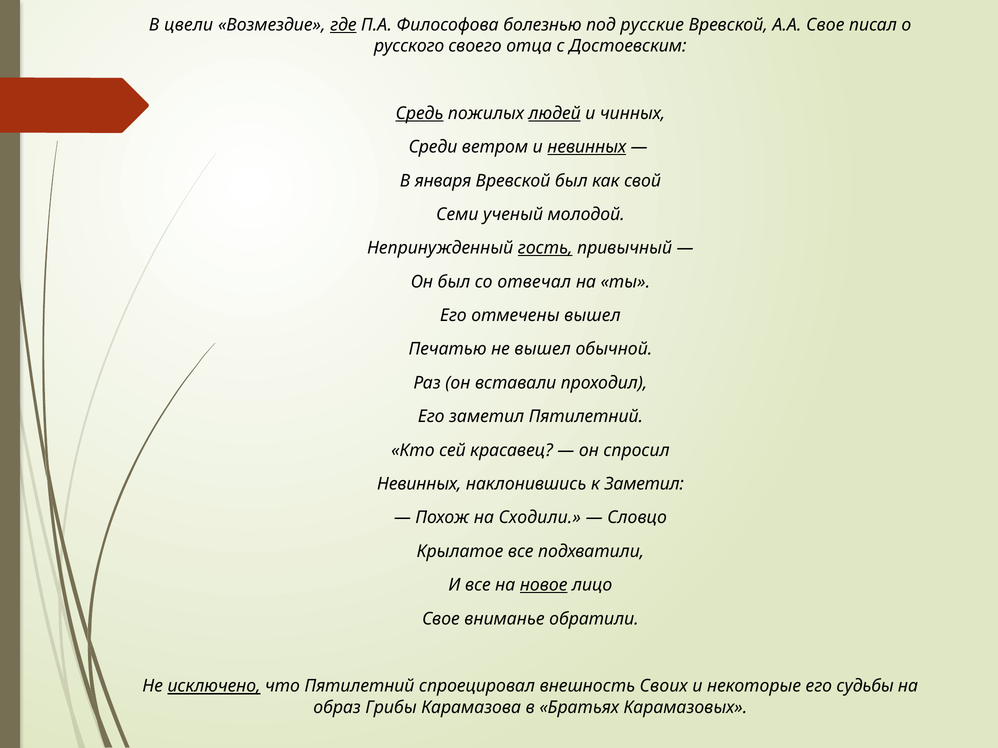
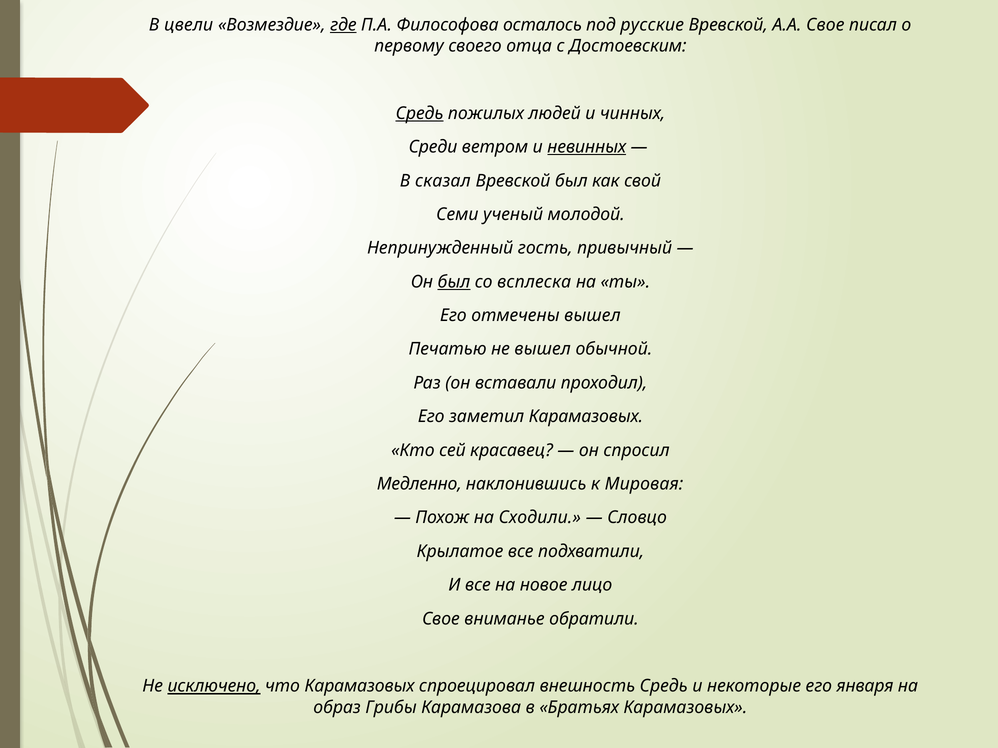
болезнью: болезнью -> осталось
русского: русского -> первому
людей underline: present -> none
января: января -> сказал
гость underline: present -> none
был at (454, 282) underline: none -> present
отвечал: отвечал -> всплеска
заметил Пятилетний: Пятилетний -> Карамазовых
Невинных at (419, 484): Невинных -> Медленно
к Заметил: Заметил -> Мировая
новое underline: present -> none
что Пятилетний: Пятилетний -> Карамазовых
внешность Своих: Своих -> Средь
судьбы: судьбы -> января
